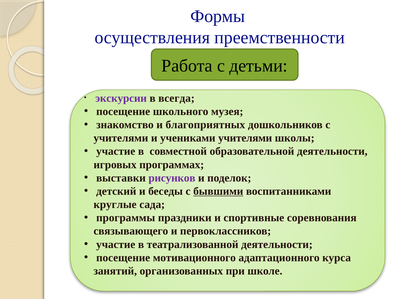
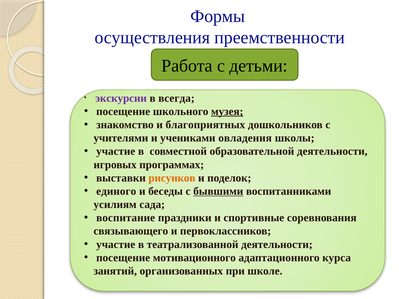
музея underline: none -> present
учениками учителями: учителями -> овладения
рисунков colour: purple -> orange
детский: детский -> единого
круглые: круглые -> усилиям
программы: программы -> воспитание
